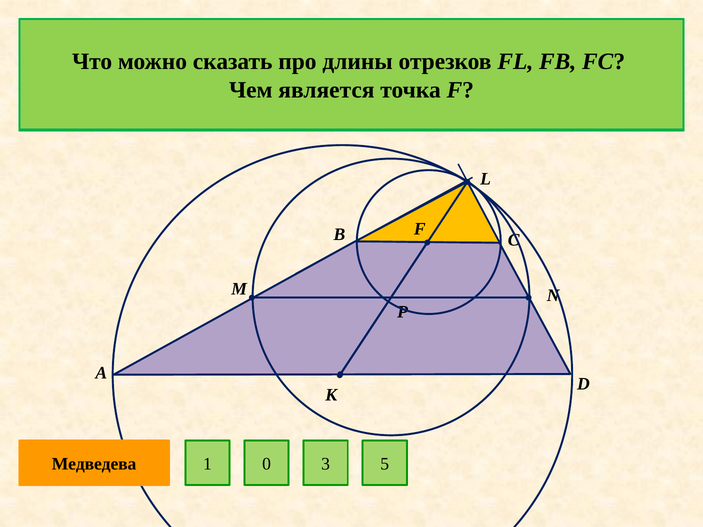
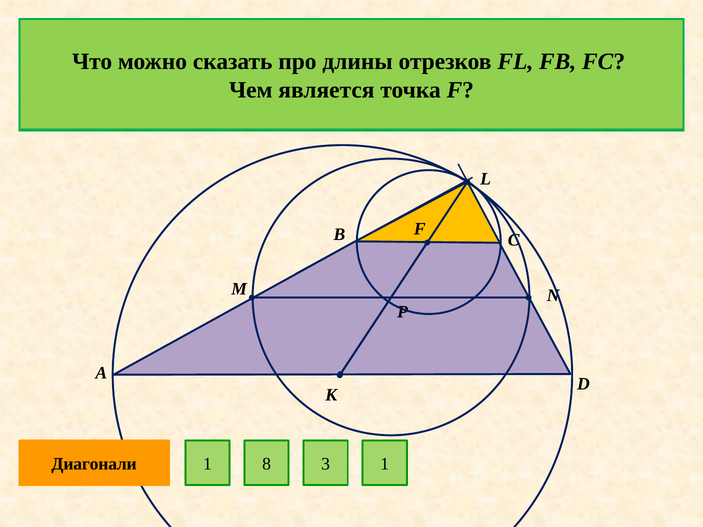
Медведева: Медведева -> Диагонали
0: 0 -> 8
3 5: 5 -> 1
